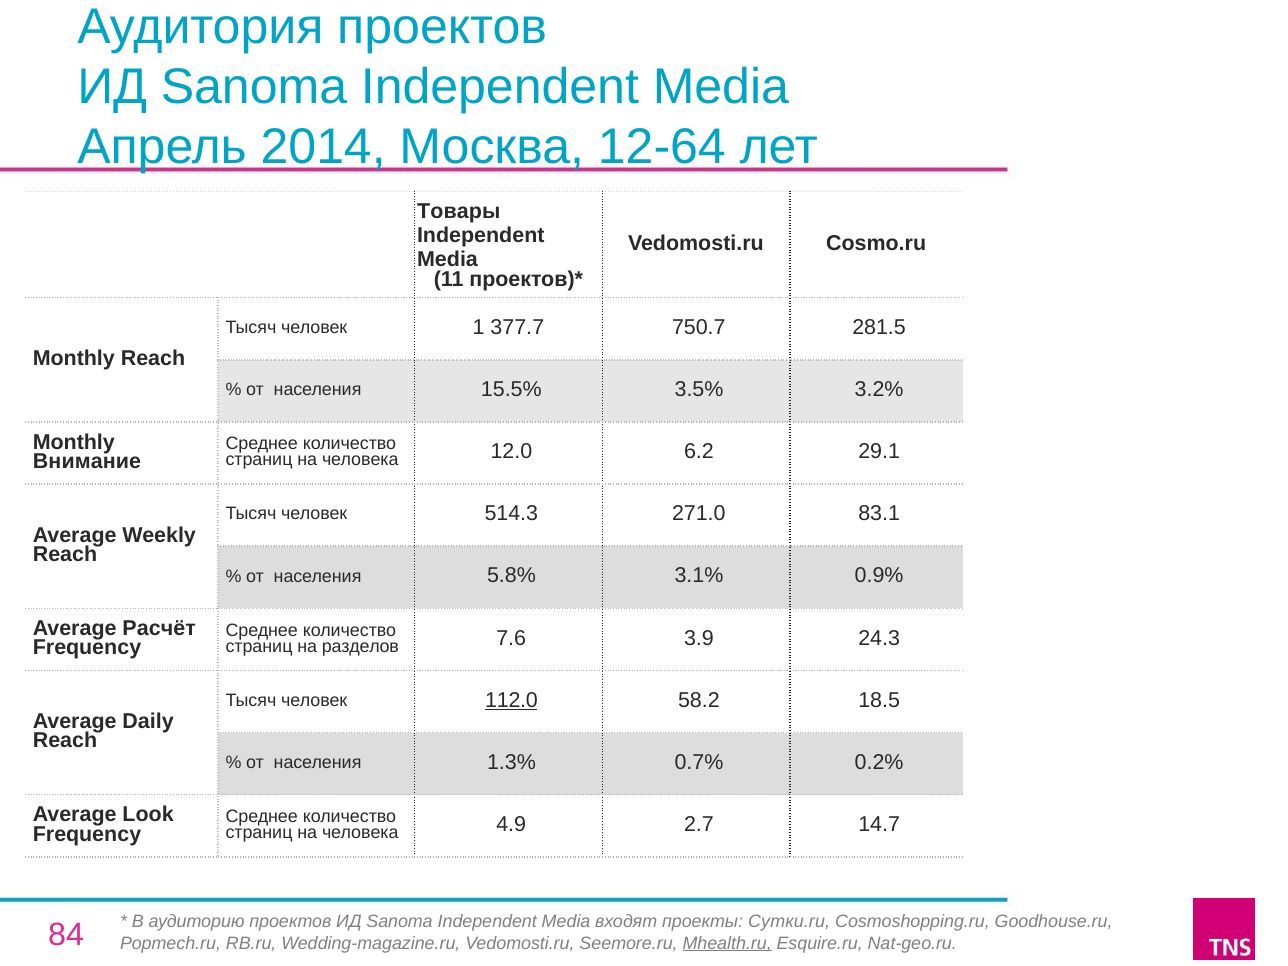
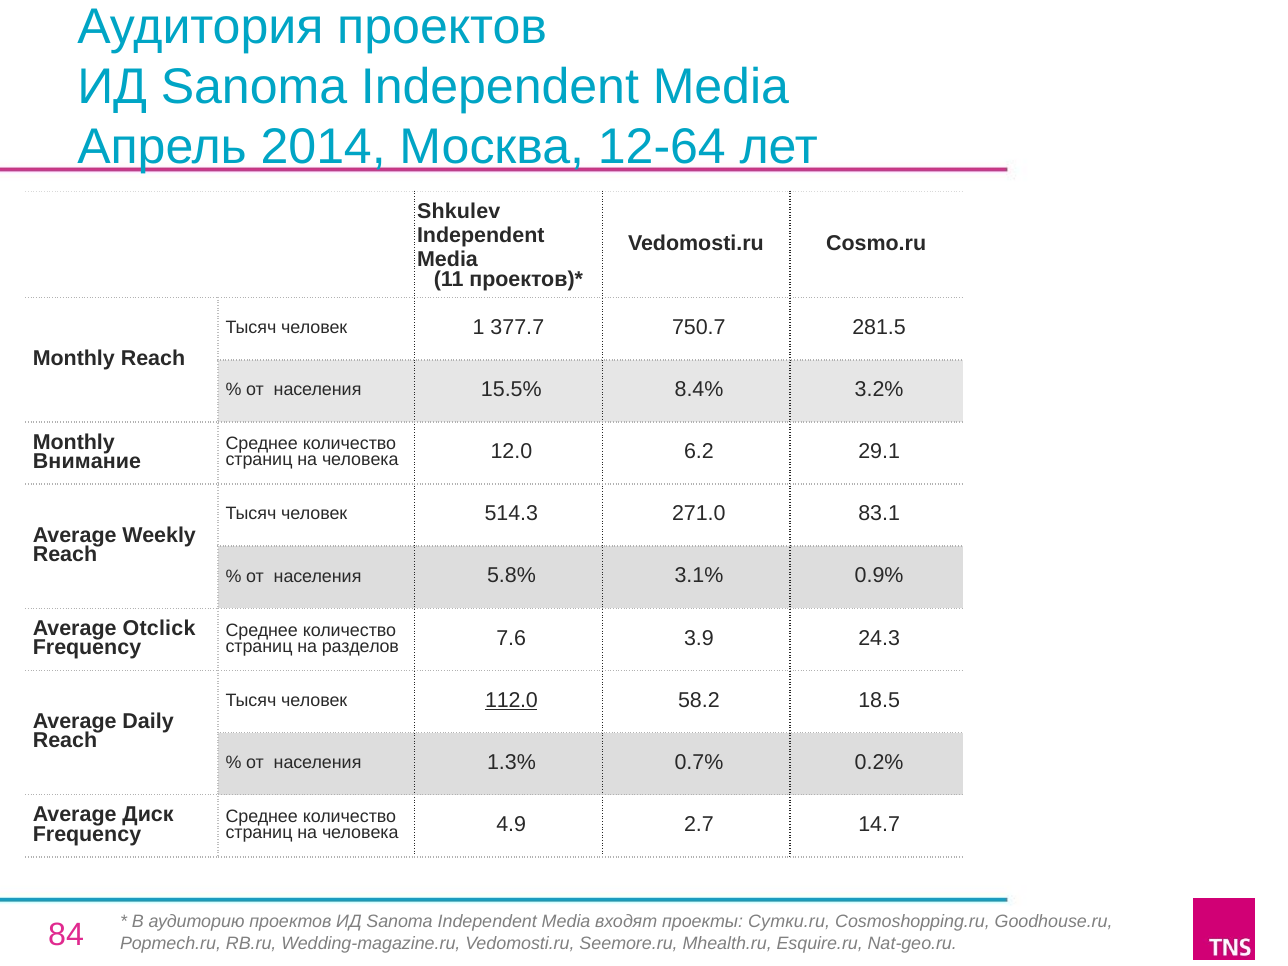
Товары: Товары -> Shkulev
3.5%: 3.5% -> 8.4%
Расчёт: Расчёт -> Otclick
Look: Look -> Диск
Mhealth.ru underline: present -> none
